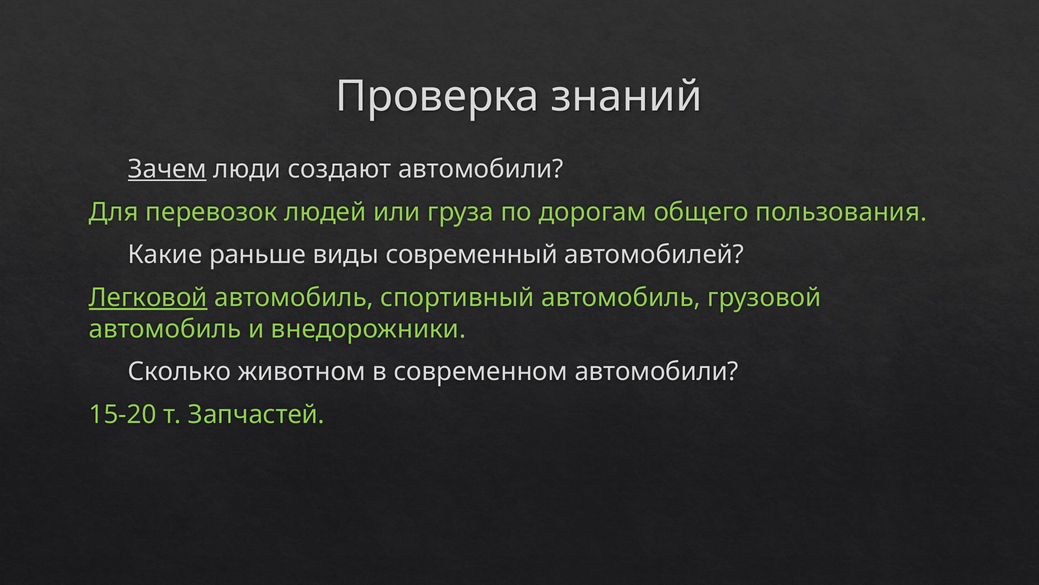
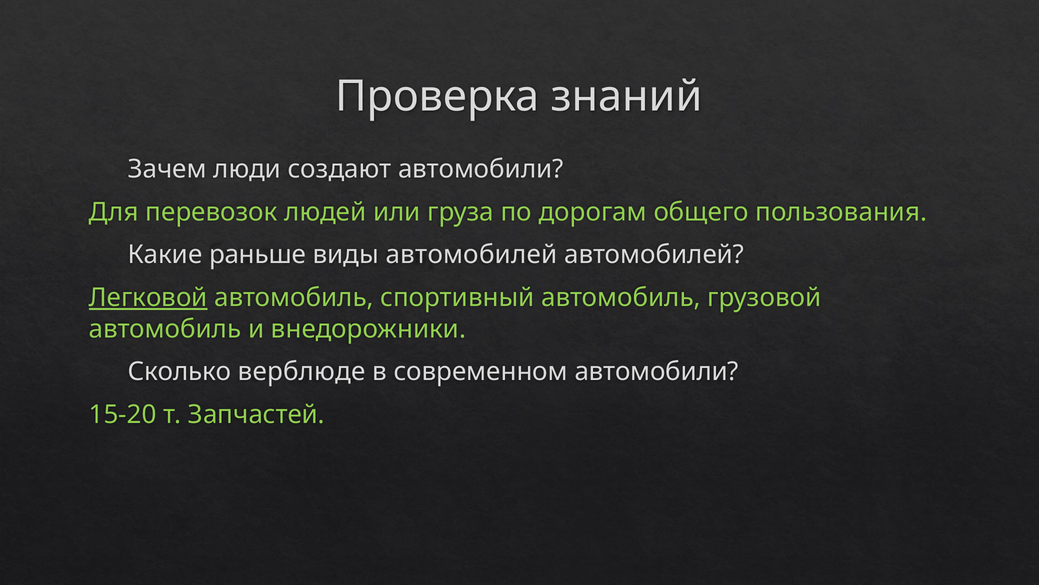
Зачем underline: present -> none
виды современный: современный -> автомобилей
животном: животном -> верблюде
